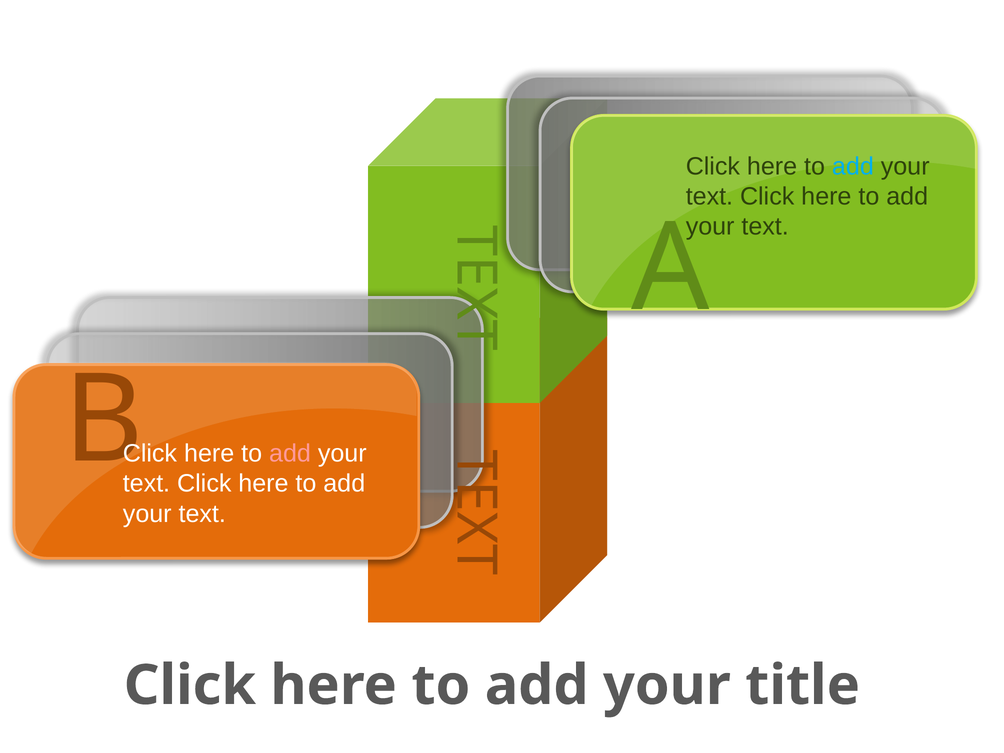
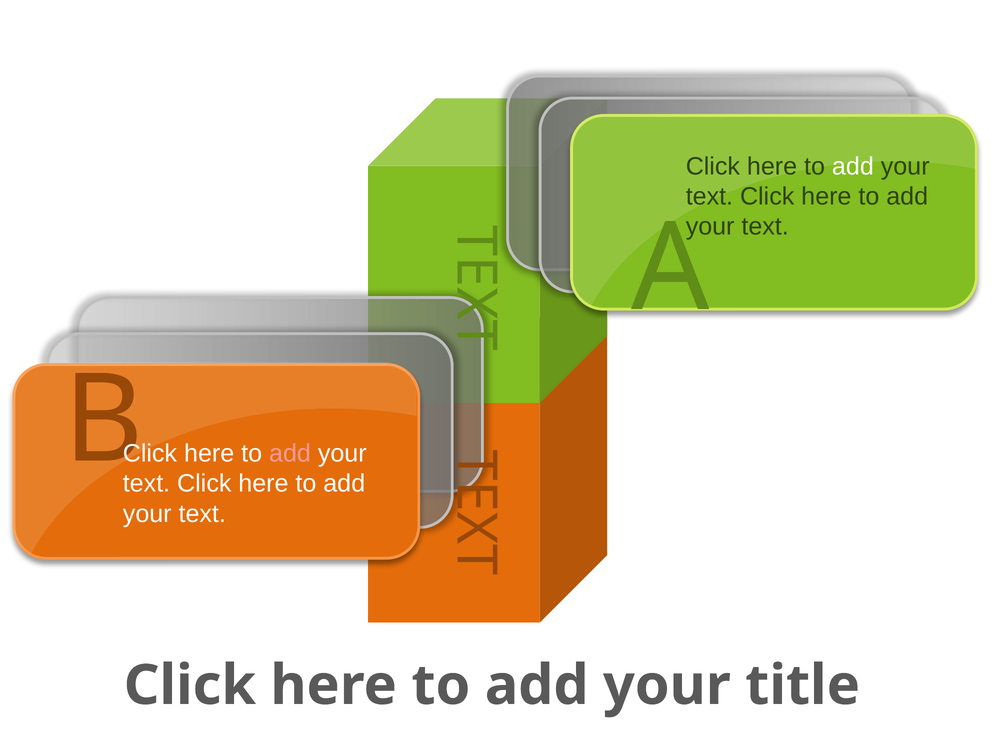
add at (853, 166) colour: light blue -> white
